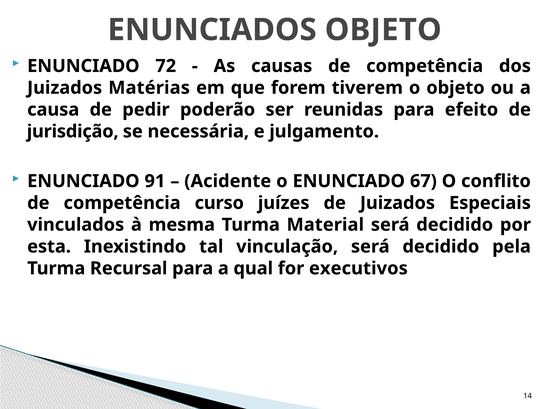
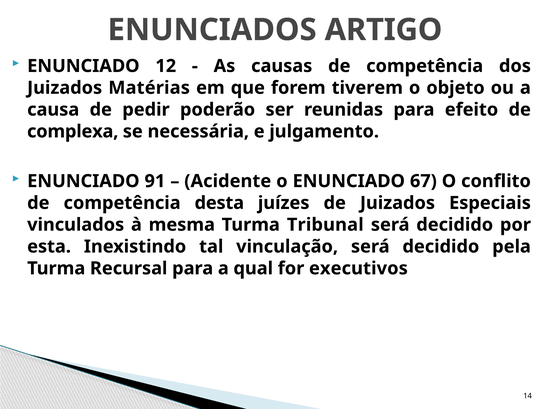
ENUNCIADOS OBJETO: OBJETO -> ARTIGO
72: 72 -> 12
jurisdição: jurisdição -> complexa
curso: curso -> desta
Material: Material -> Tribunal
